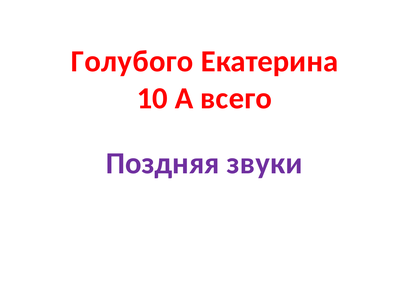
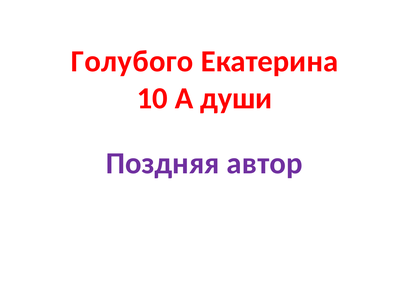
всего: всего -> души
звуки: звуки -> автор
